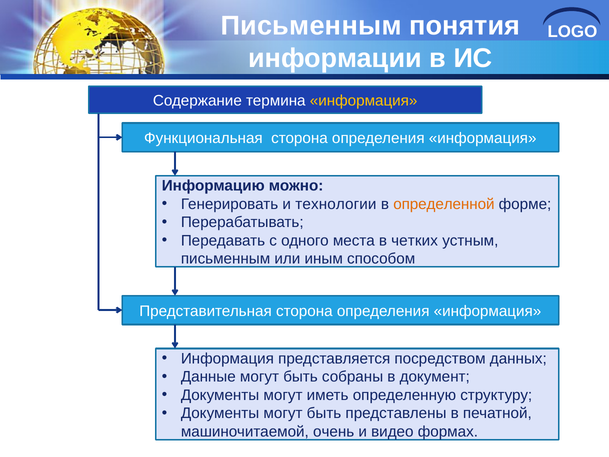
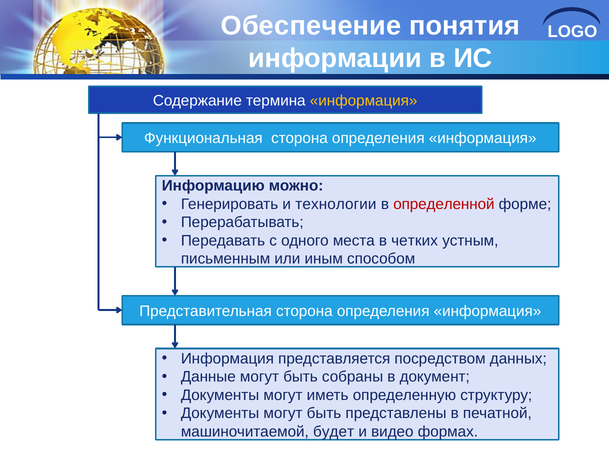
Письменным at (311, 26): Письменным -> Обеспечение
определенной colour: orange -> red
очень: очень -> будет
